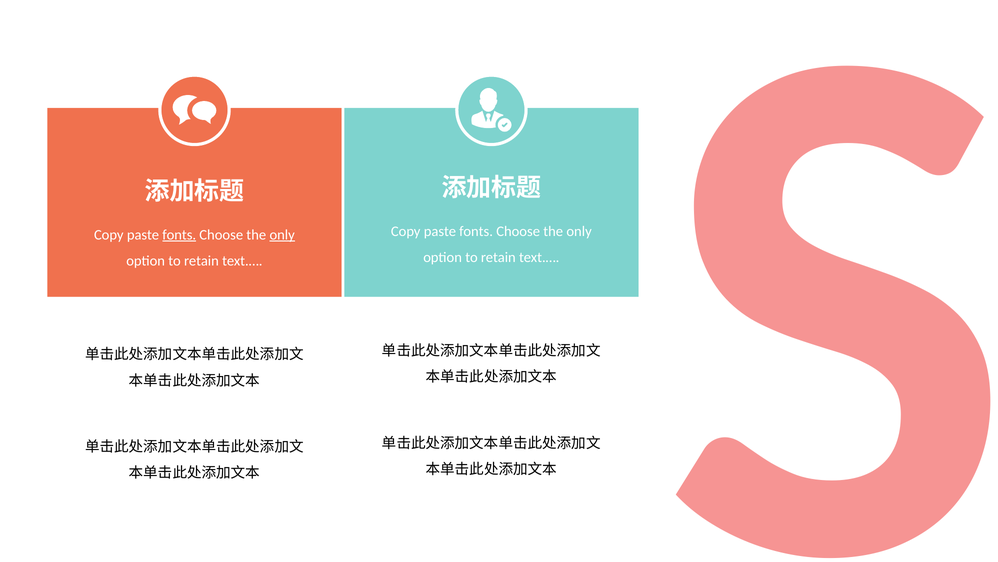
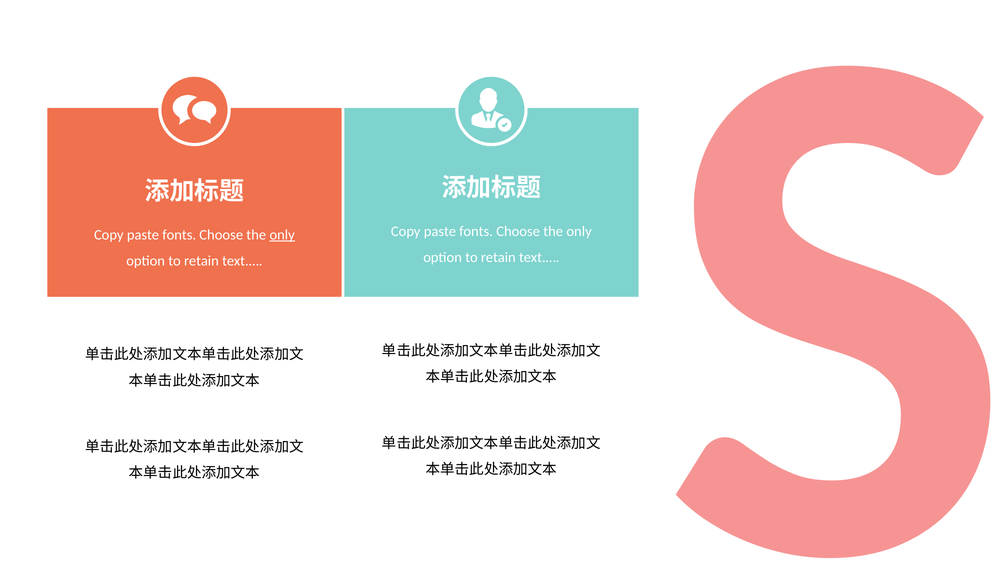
fonts at (179, 235) underline: present -> none
